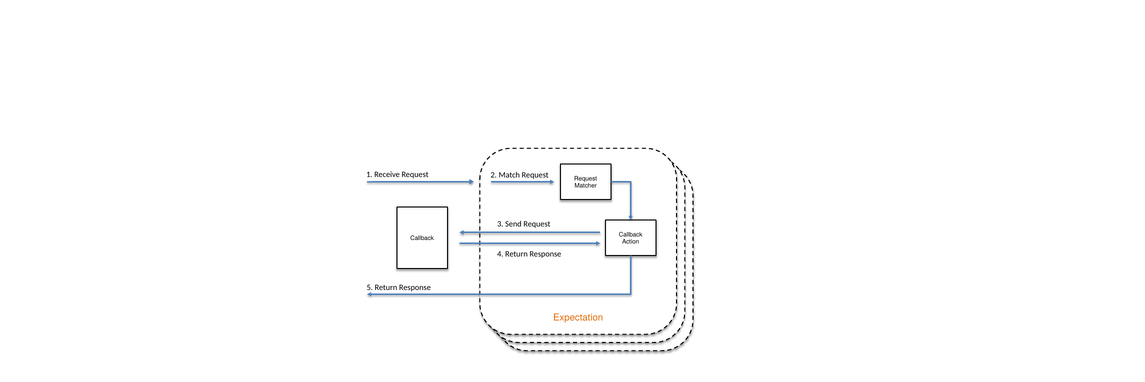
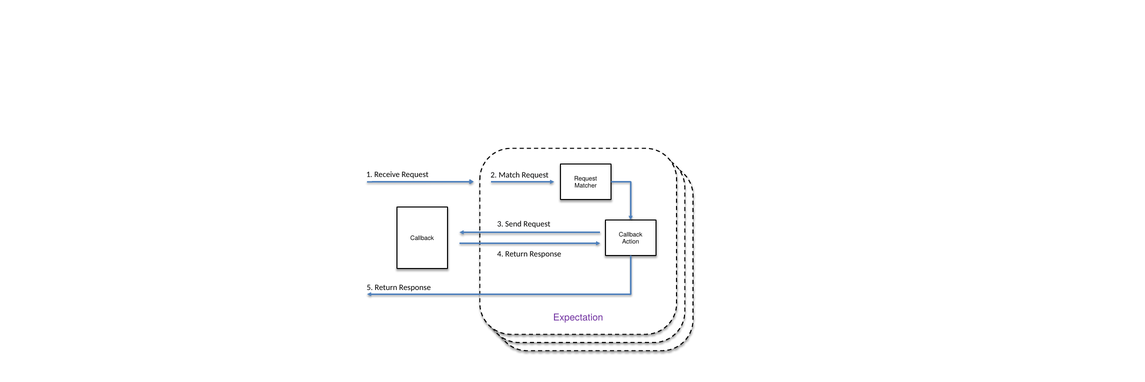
Expectation at (578, 318) colour: orange -> purple
